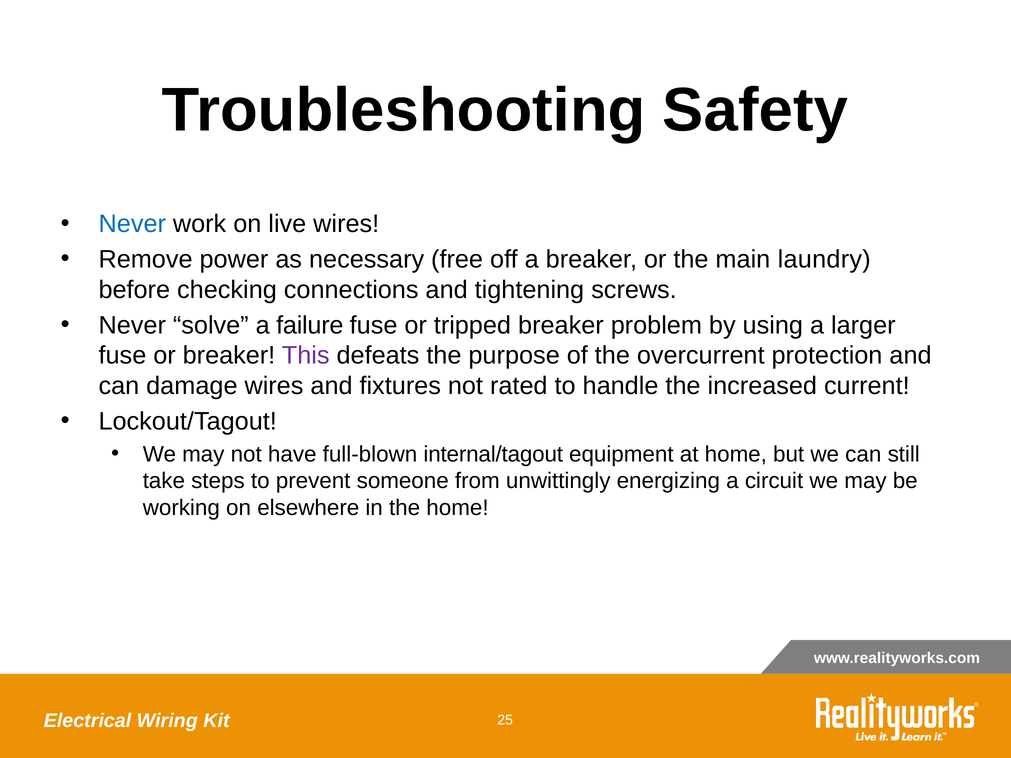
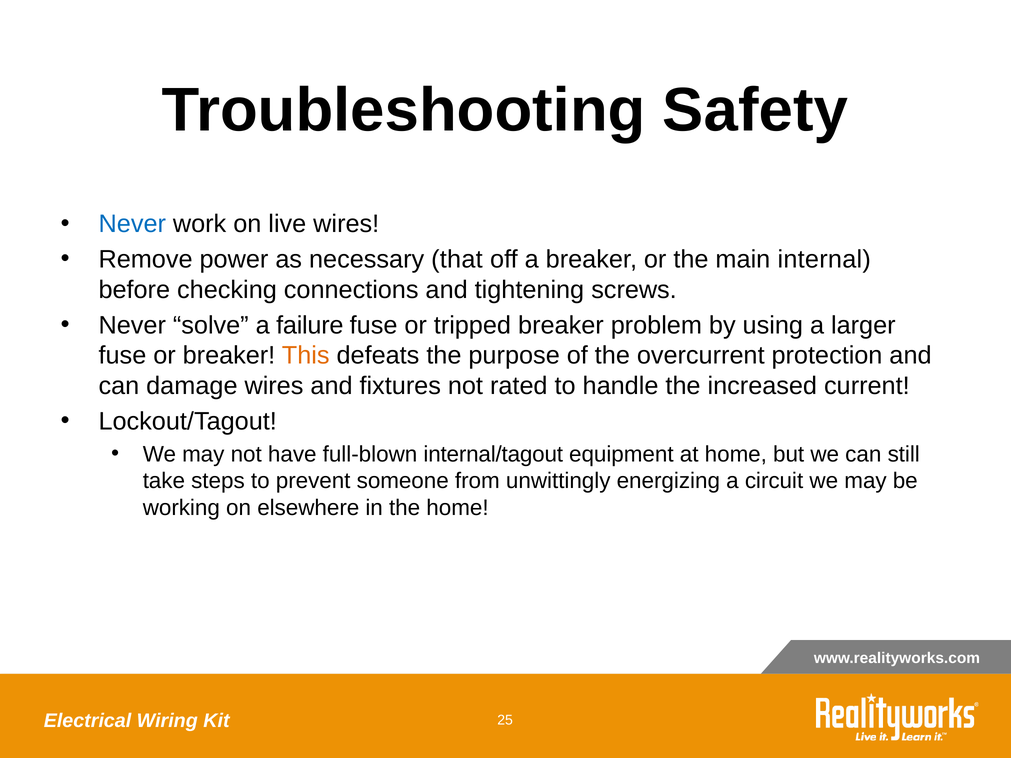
free: free -> that
laundry: laundry -> internal
This colour: purple -> orange
